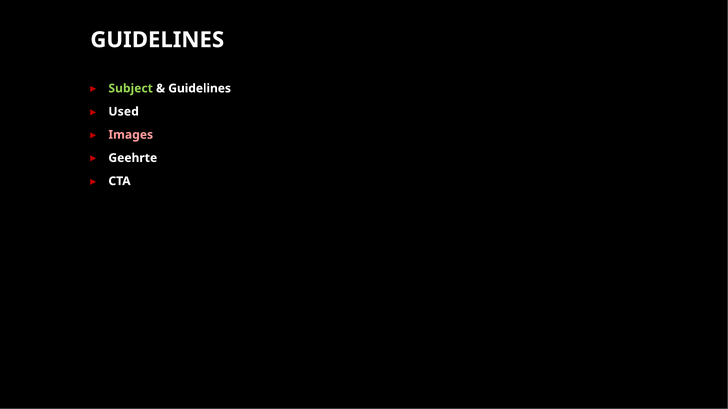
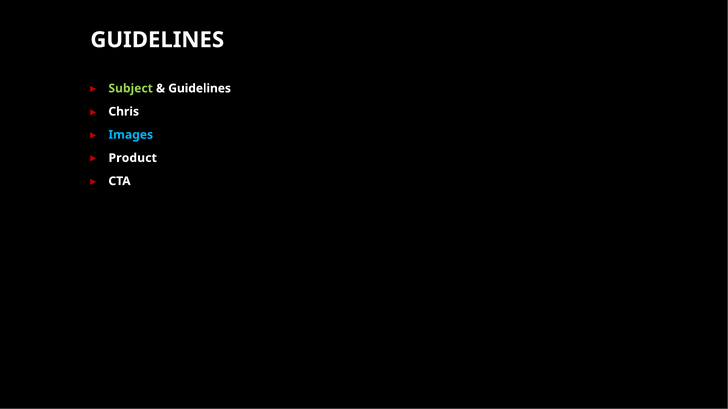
Used: Used -> Chris
Images colour: pink -> light blue
Geehrte: Geehrte -> Product
